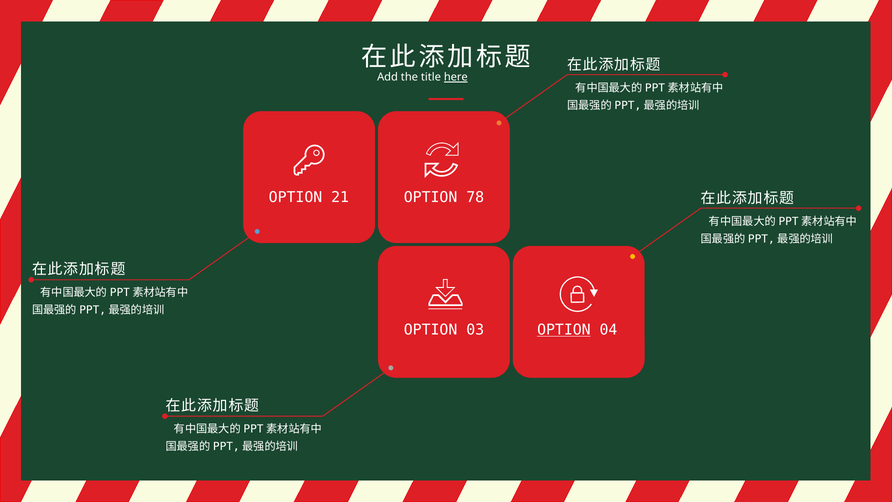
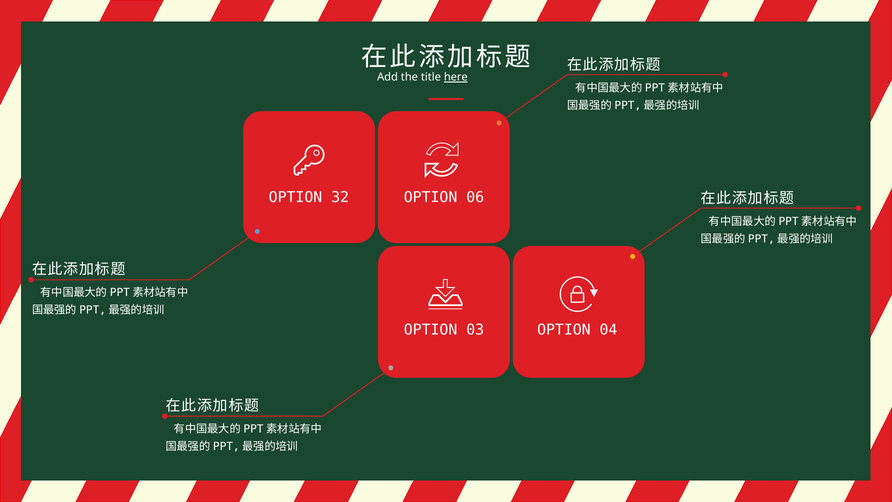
21: 21 -> 32
78: 78 -> 06
OPTION at (564, 330) underline: present -> none
